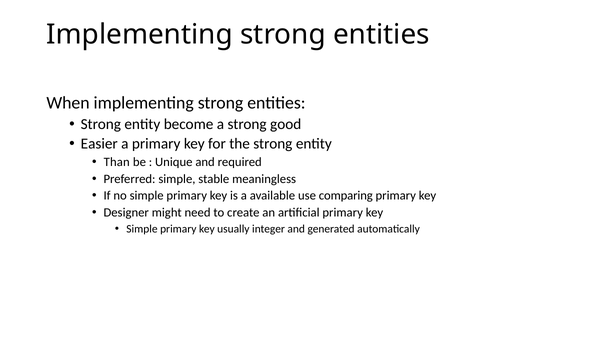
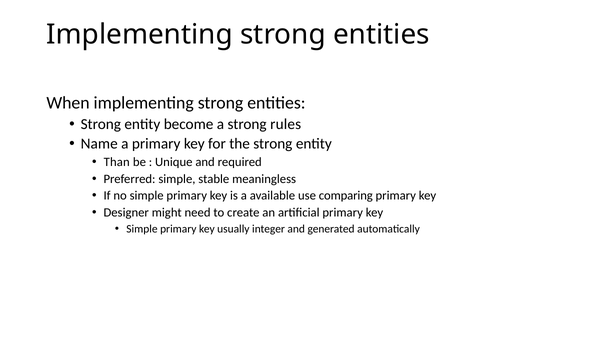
good: good -> rules
Easier: Easier -> Name
